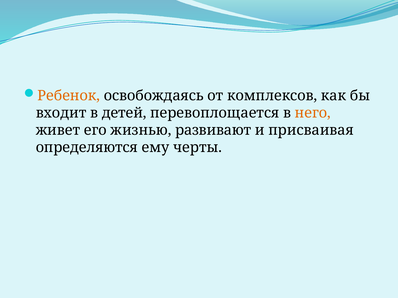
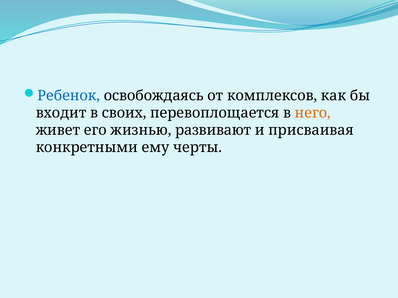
Ребенок colour: orange -> blue
детей: детей -> своих
определяются: определяются -> конкретными
